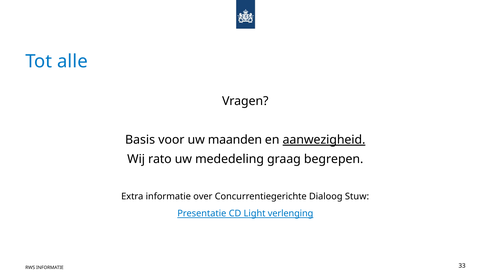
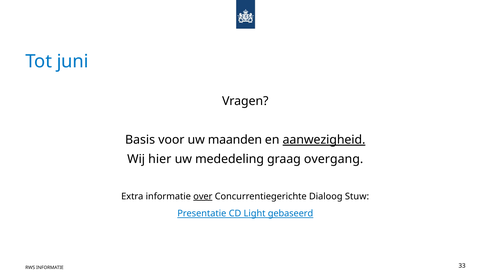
alle: alle -> juni
rato: rato -> hier
begrepen: begrepen -> overgang
over underline: none -> present
verlenging: verlenging -> gebaseerd
